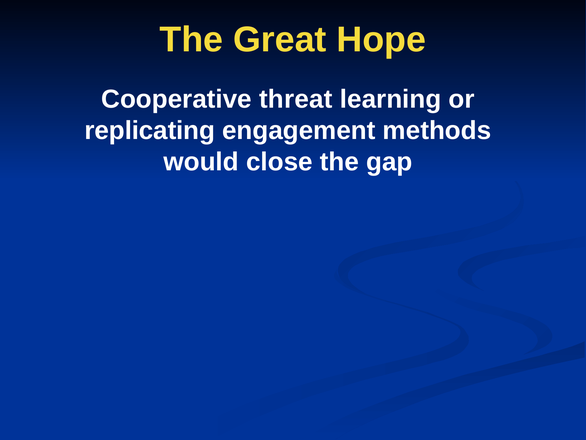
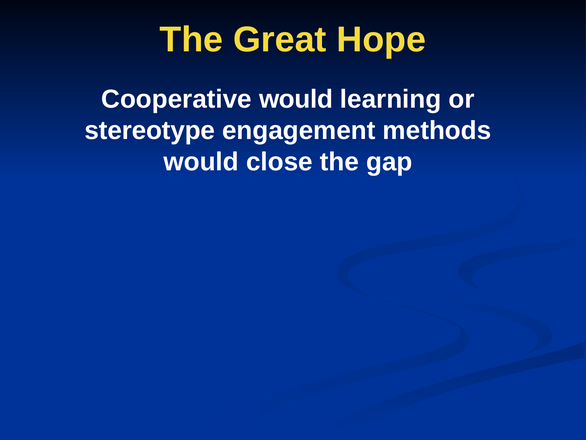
Cooperative threat: threat -> would
replicating: replicating -> stereotype
